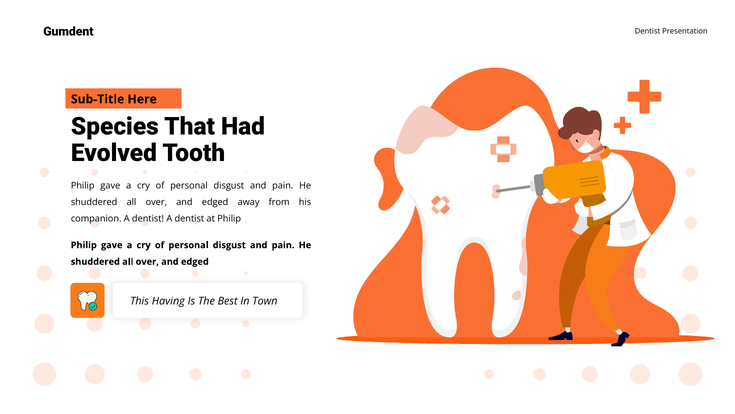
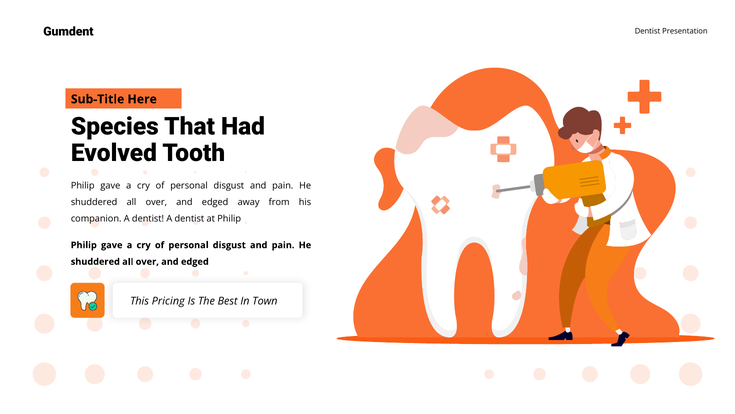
Having: Having -> Pricing
